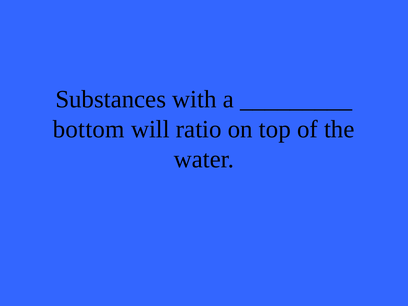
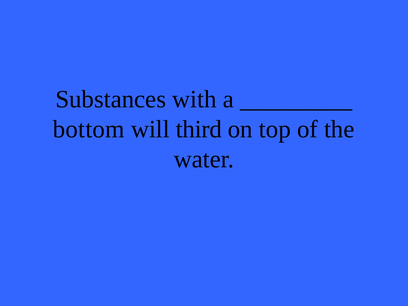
ratio: ratio -> third
